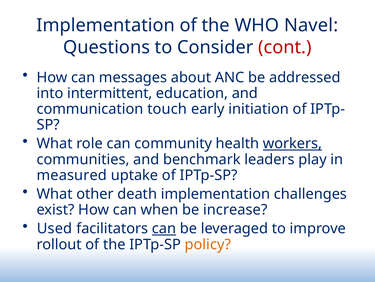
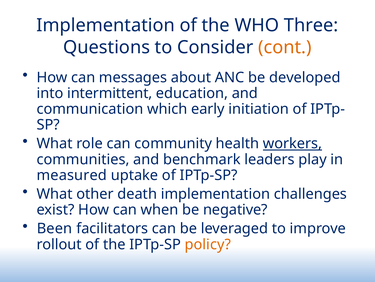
Navel: Navel -> Three
cont colour: red -> orange
addressed: addressed -> developed
touch: touch -> which
increase: increase -> negative
Used: Used -> Been
can at (164, 228) underline: present -> none
